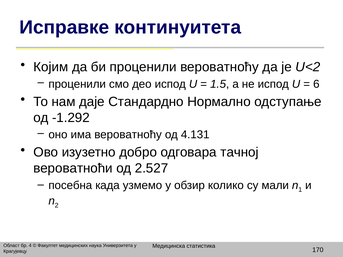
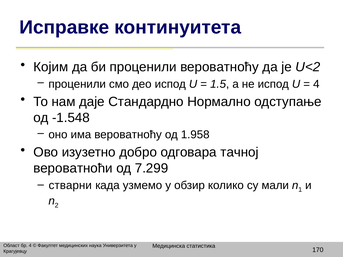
6 at (316, 84): 6 -> 4
-1.292: -1.292 -> -1.548
4.131: 4.131 -> 1.958
2.527: 2.527 -> 7.299
посебна: посебна -> стварни
